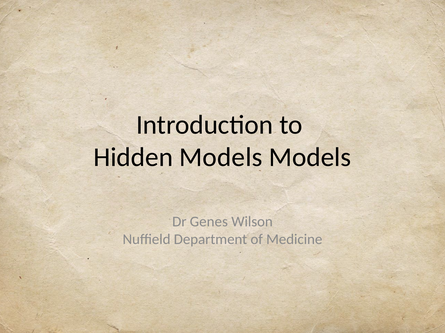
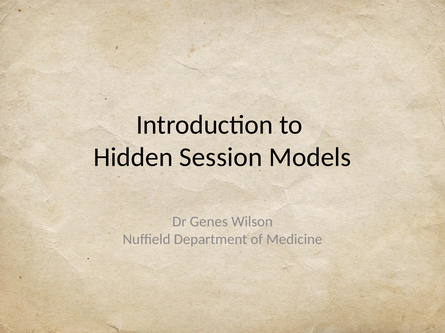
Hidden Models: Models -> Session
